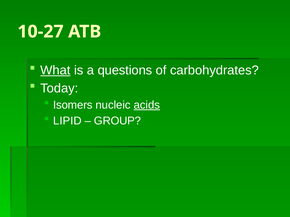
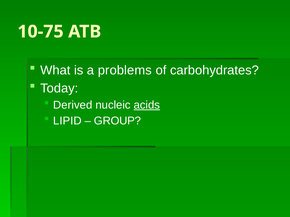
10-27: 10-27 -> 10-75
What underline: present -> none
questions: questions -> problems
Isomers: Isomers -> Derived
